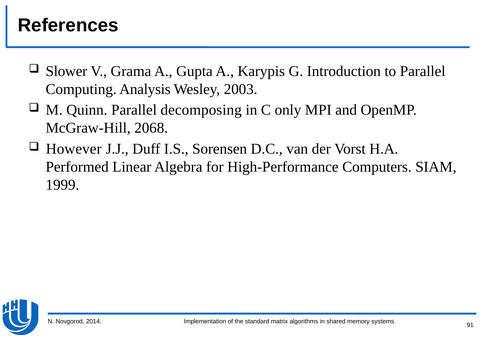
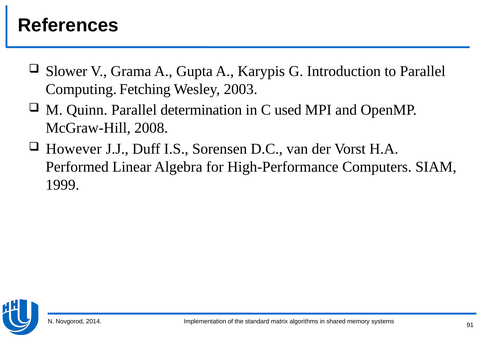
Analysis: Analysis -> Fetching
decomposing: decomposing -> determination
only: only -> used
2068: 2068 -> 2008
